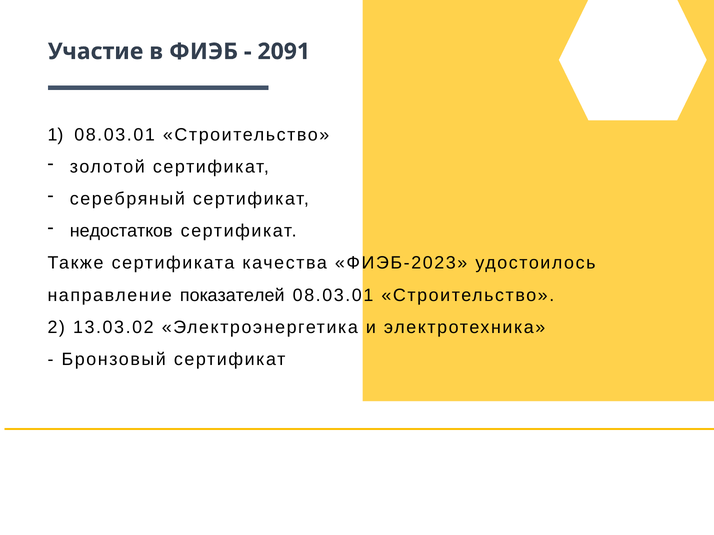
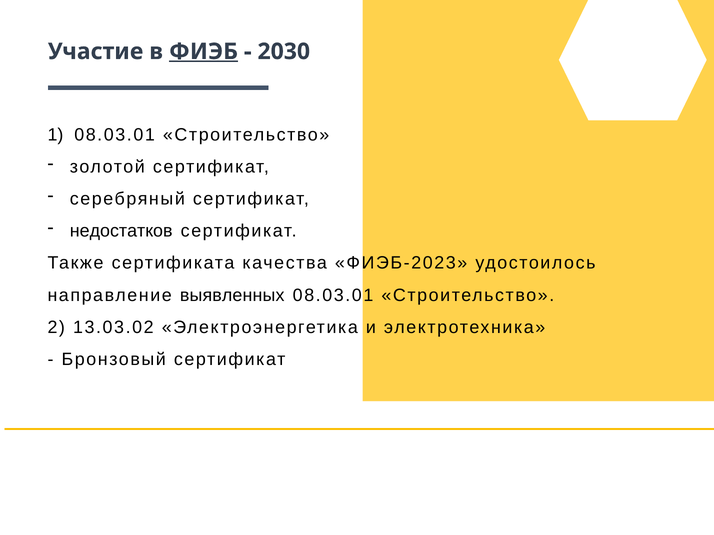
ФИЭБ underline: none -> present
2091: 2091 -> 2030
показателей: показателей -> выявленных
